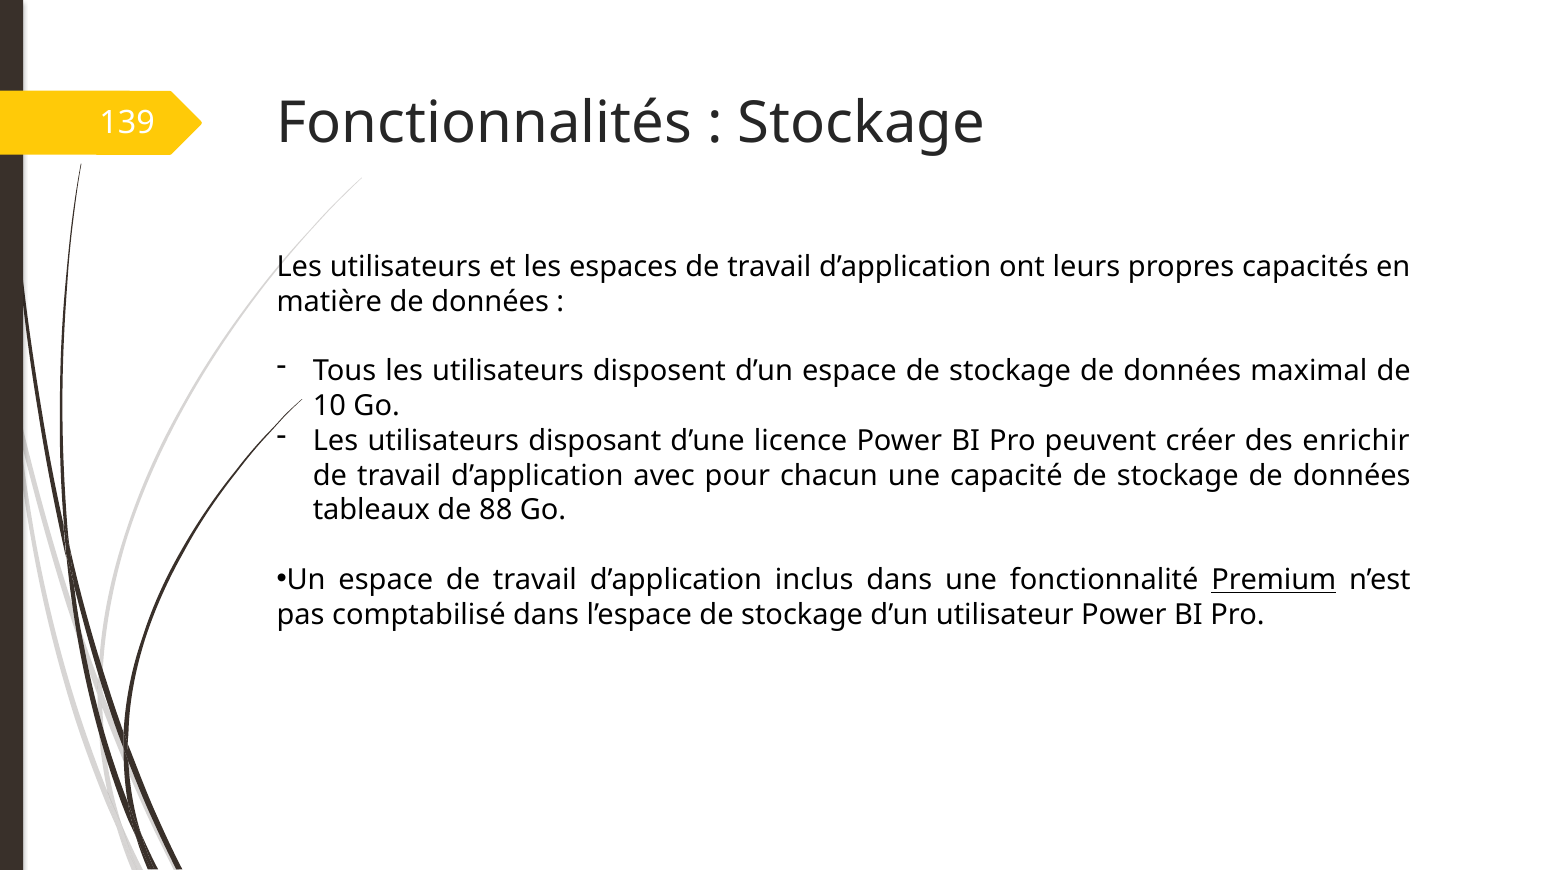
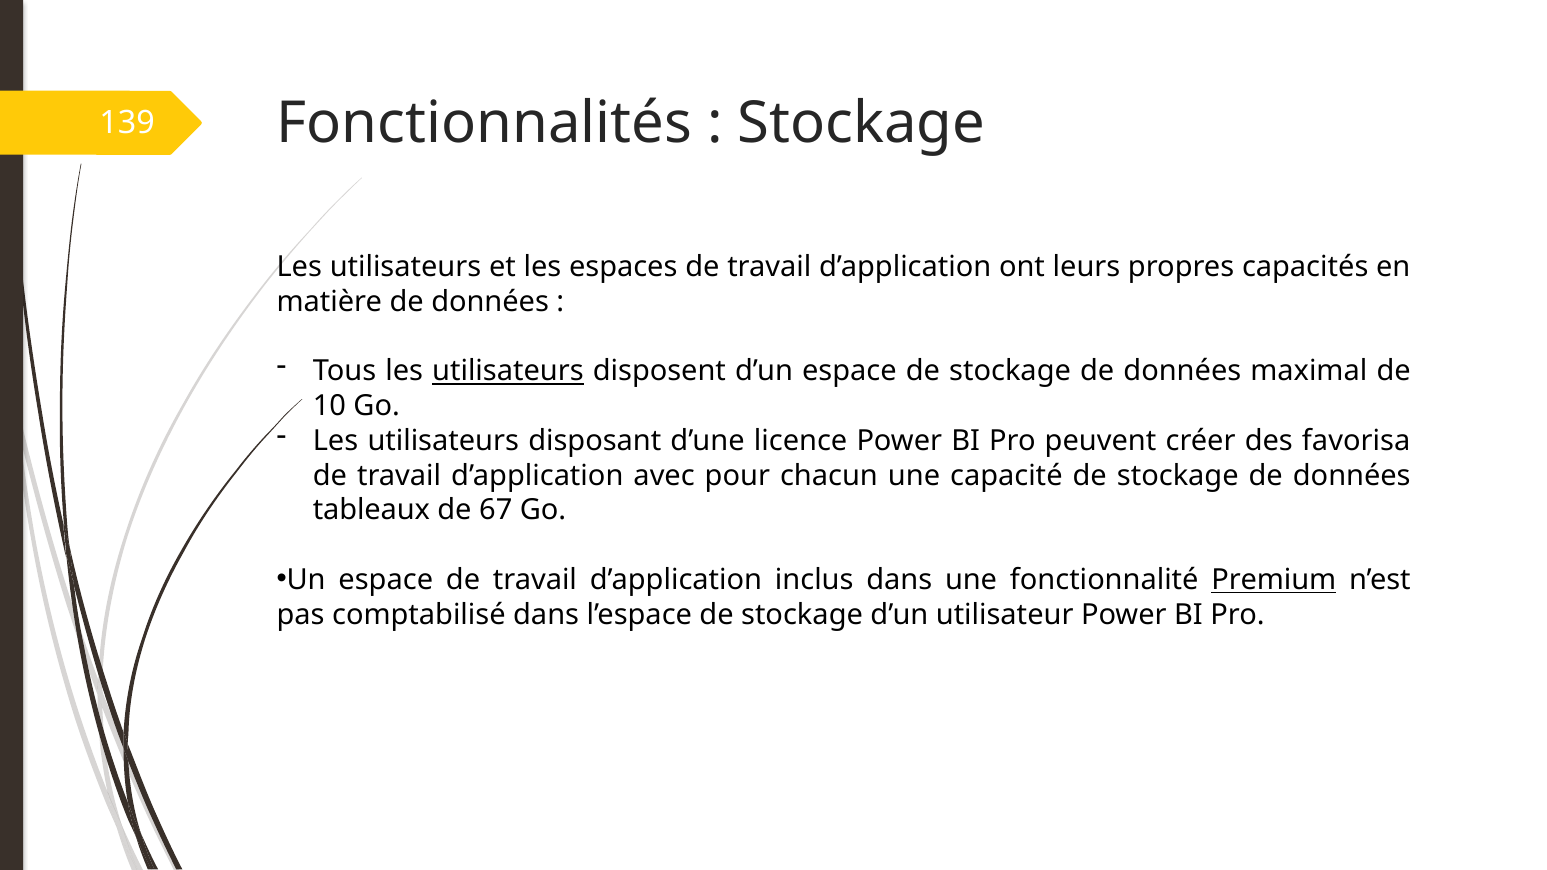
utilisateurs at (508, 371) underline: none -> present
enrichir: enrichir -> favorisa
88: 88 -> 67
